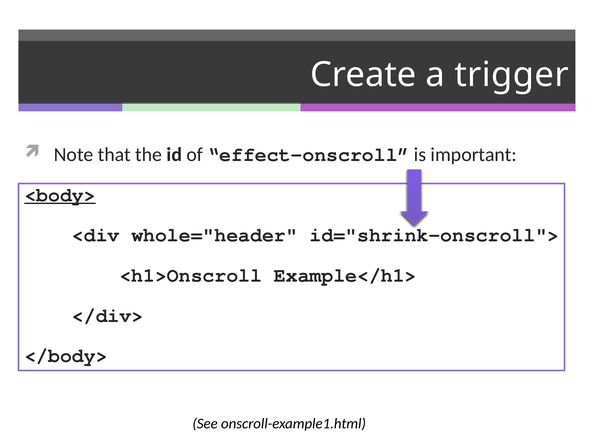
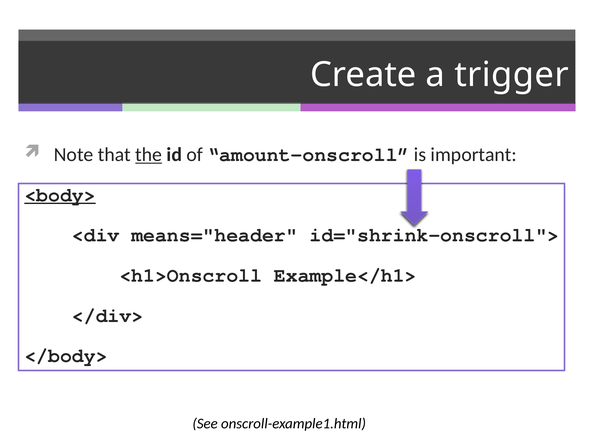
the underline: none -> present
effect-onscroll: effect-onscroll -> amount-onscroll
whole="header: whole="header -> means="header
